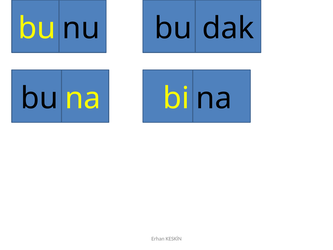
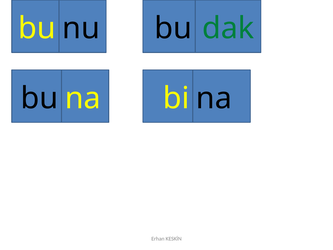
dak colour: black -> green
